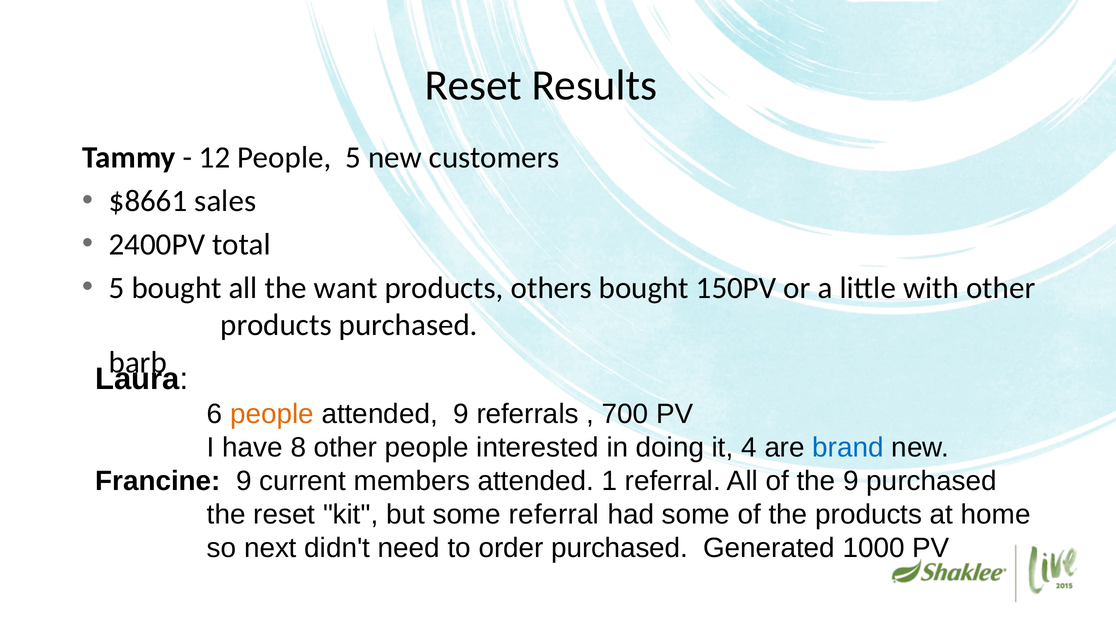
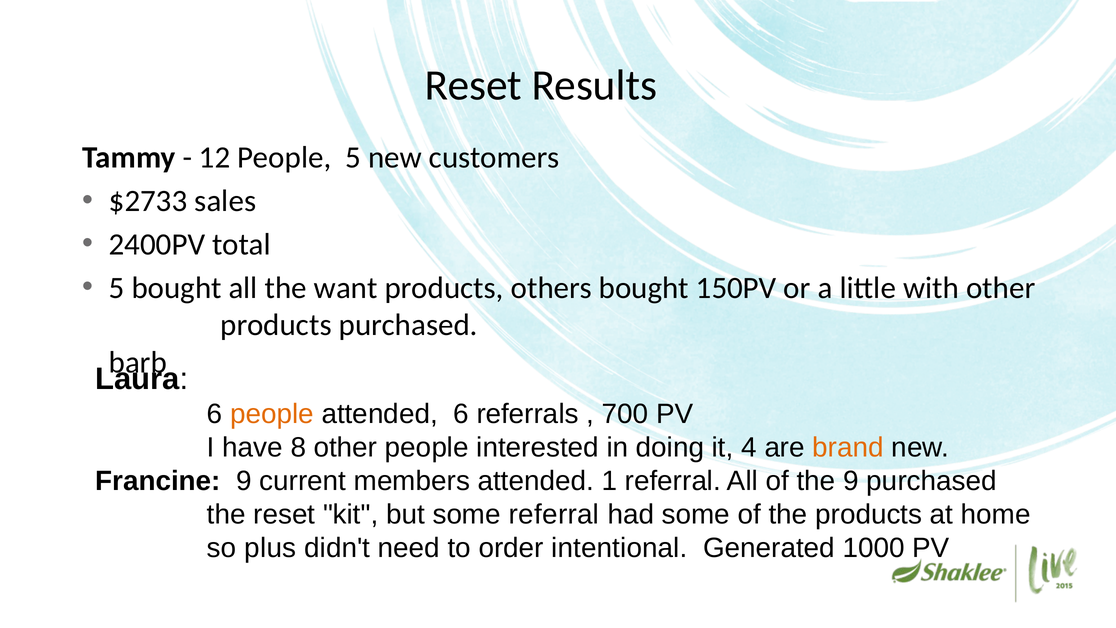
$8661: $8661 -> $2733
attended 9: 9 -> 6
brand colour: blue -> orange
next: next -> plus
order purchased: purchased -> intentional
